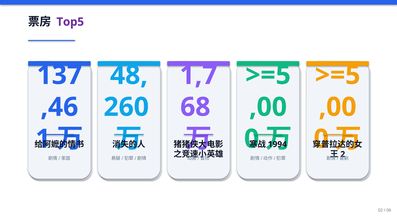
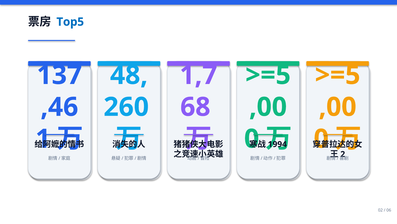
Top5 colour: purple -> blue
